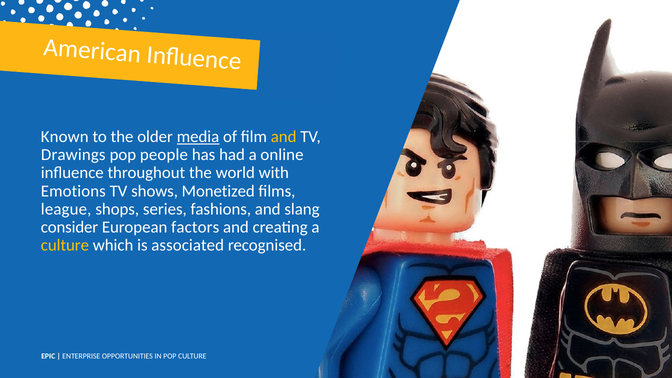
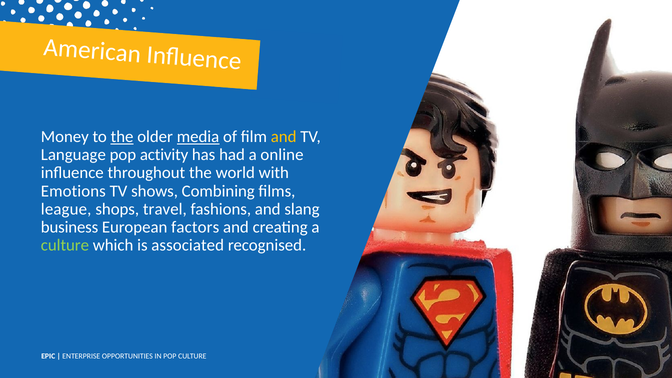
Known: Known -> Money
the at (122, 137) underline: none -> present
Drawings: Drawings -> Language
people: people -> activity
Monetized: Monetized -> Combining
series: series -> travel
consider: consider -> business
culture at (65, 245) colour: yellow -> light green
